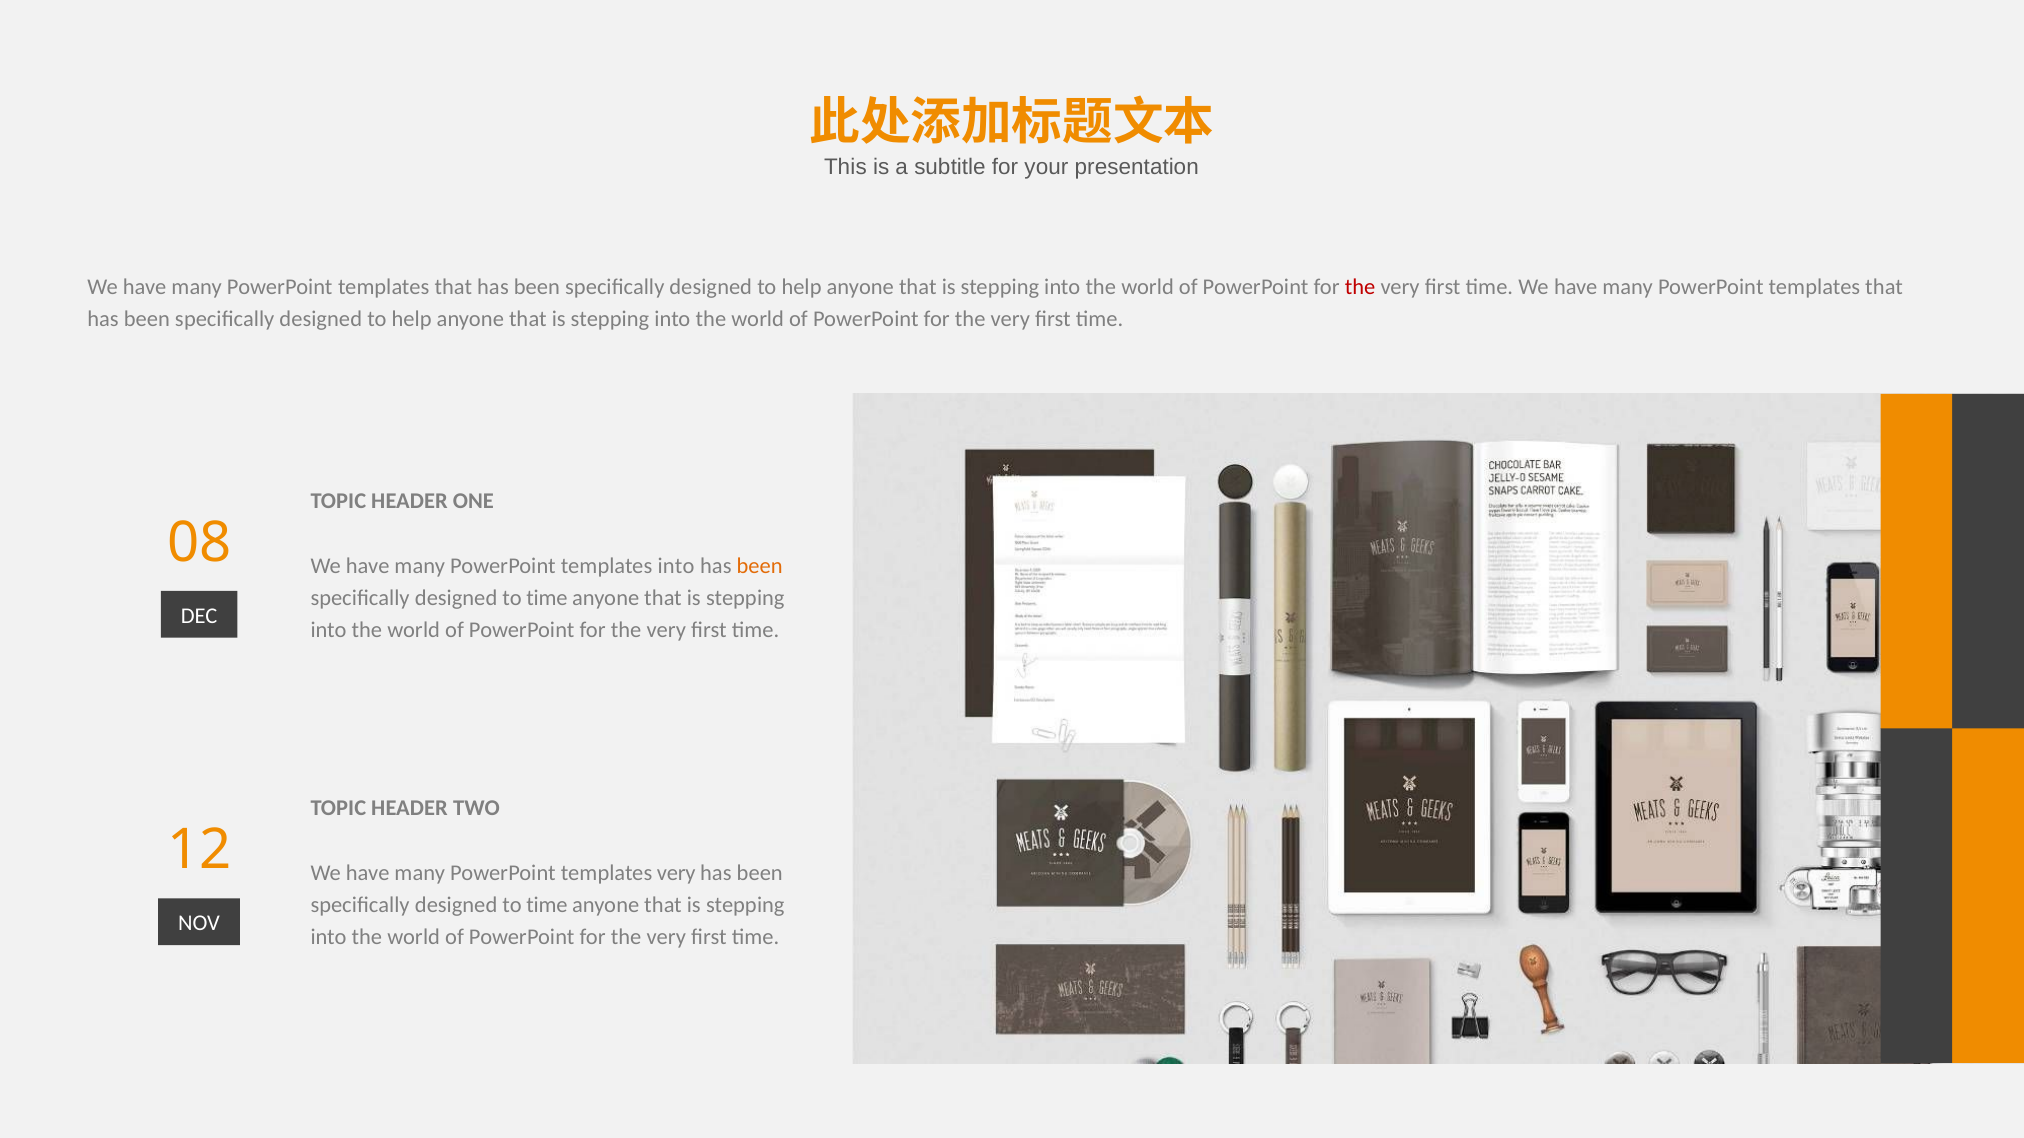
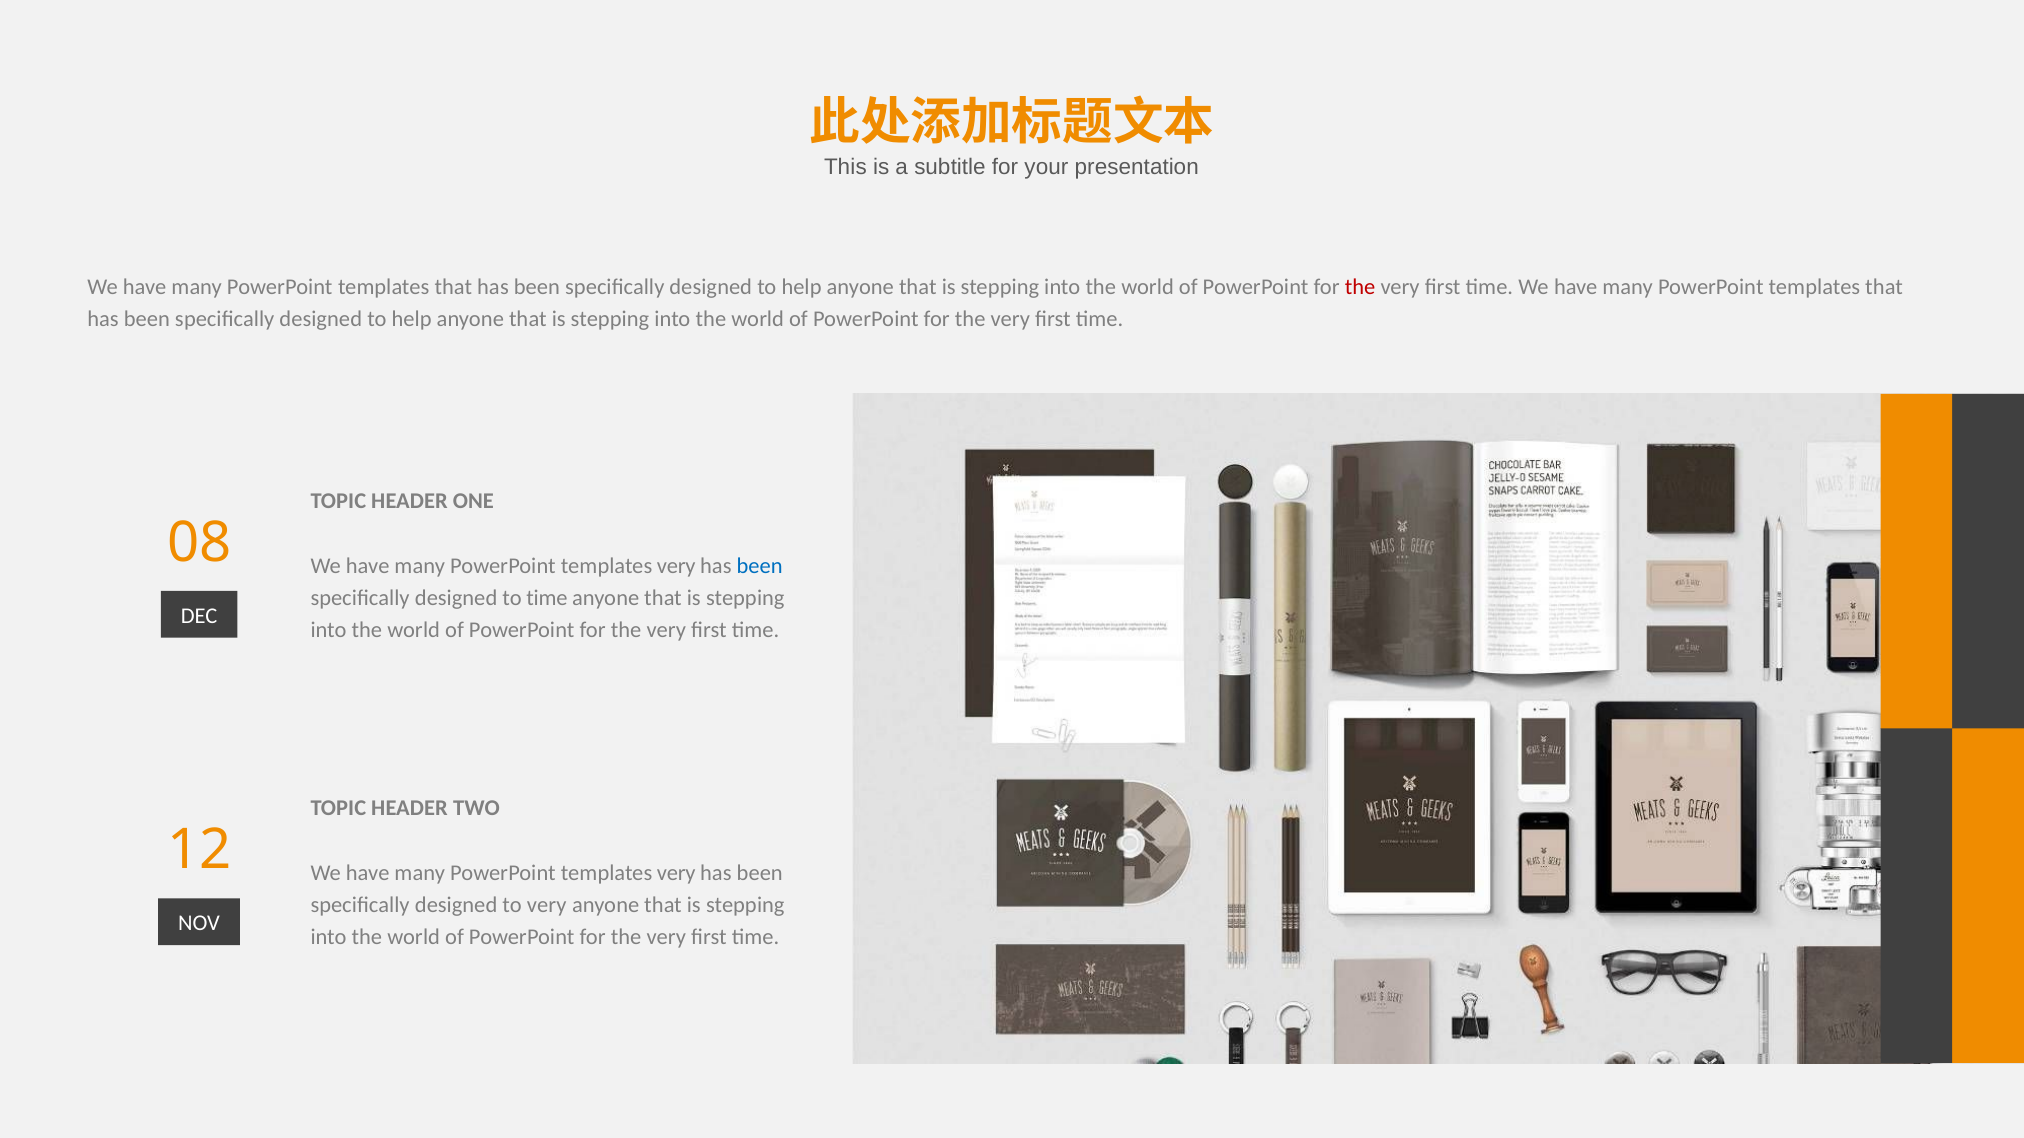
into at (676, 566): into -> very
been at (760, 566) colour: orange -> blue
time at (547, 905): time -> very
